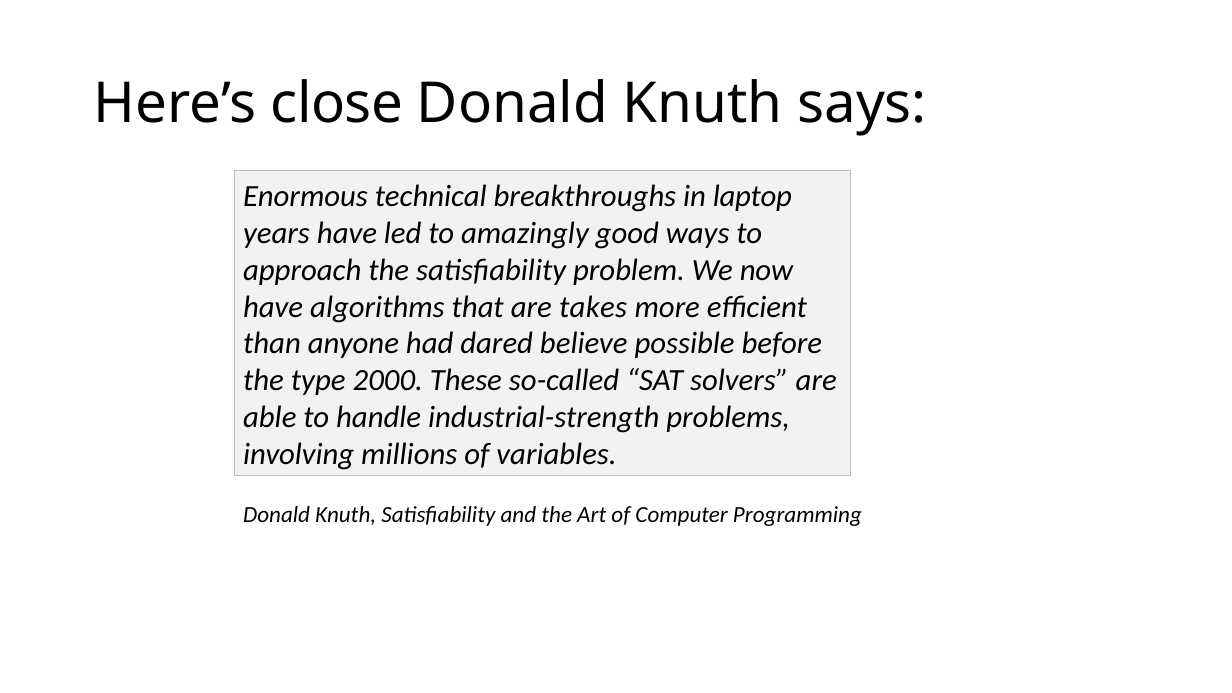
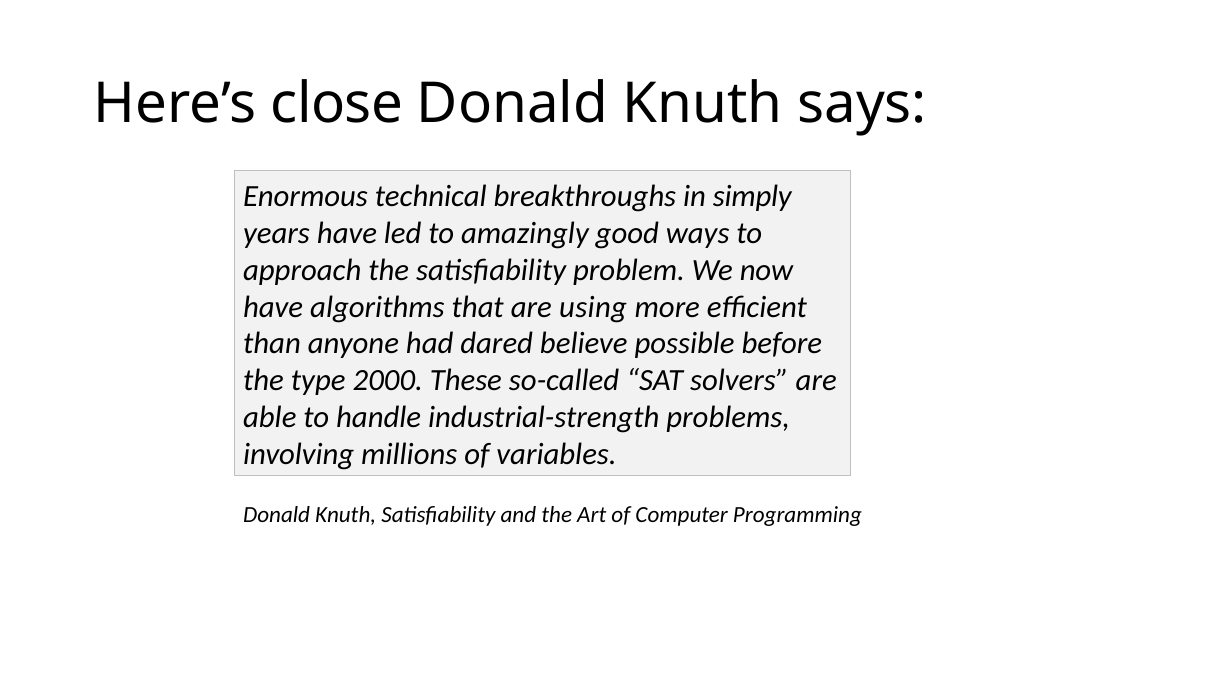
laptop: laptop -> simply
takes: takes -> using
